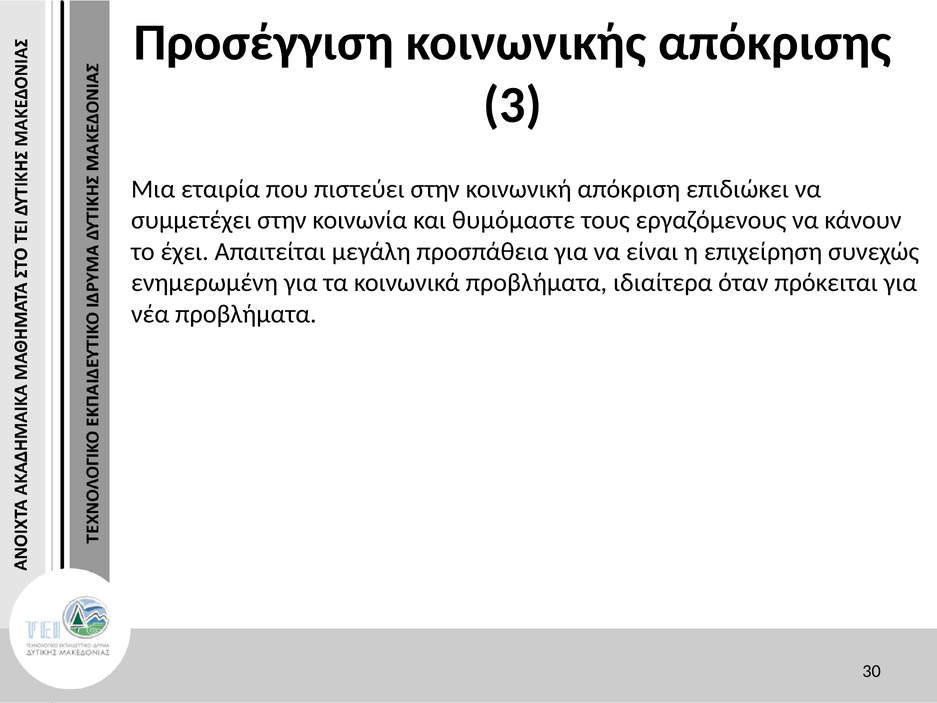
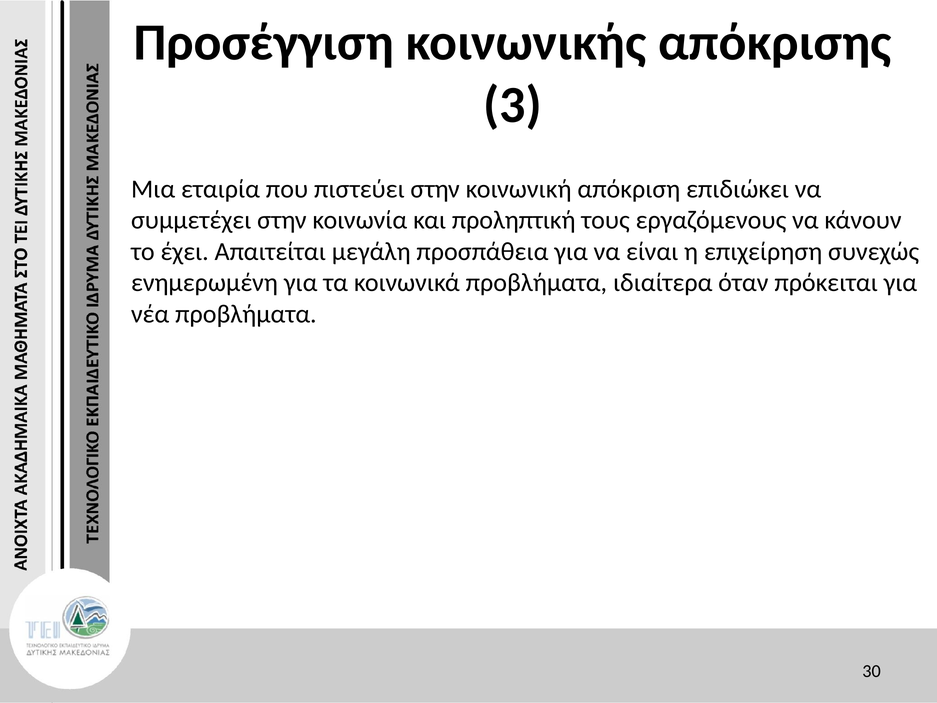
θυμόμαστε: θυμόμαστε -> προληπτική
